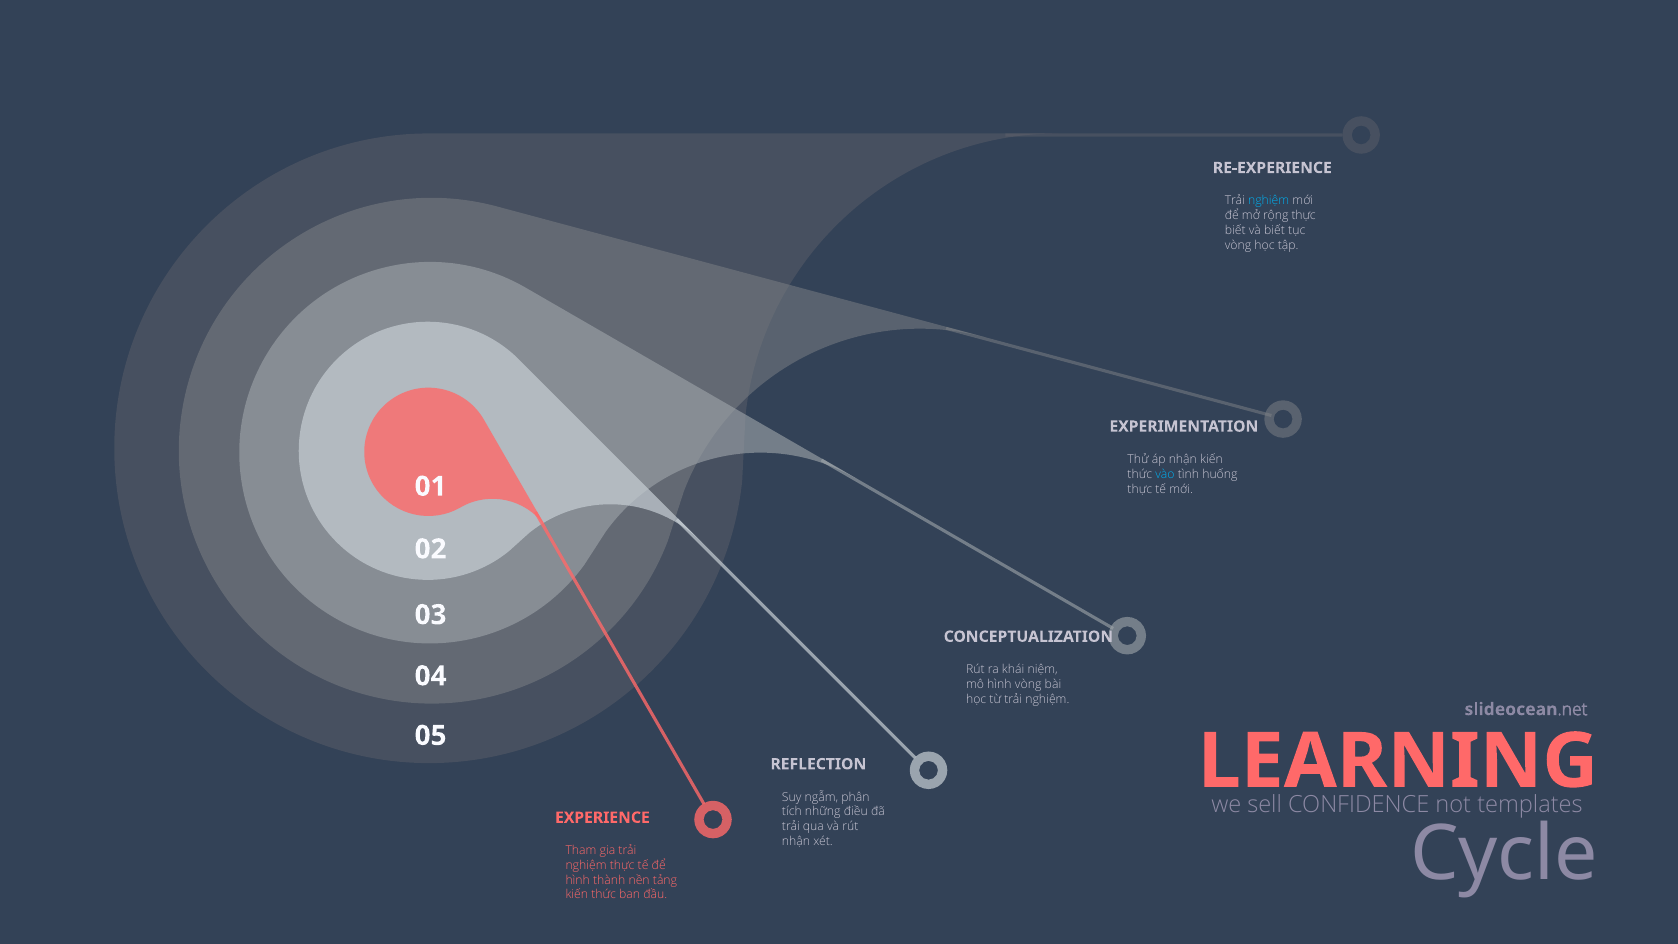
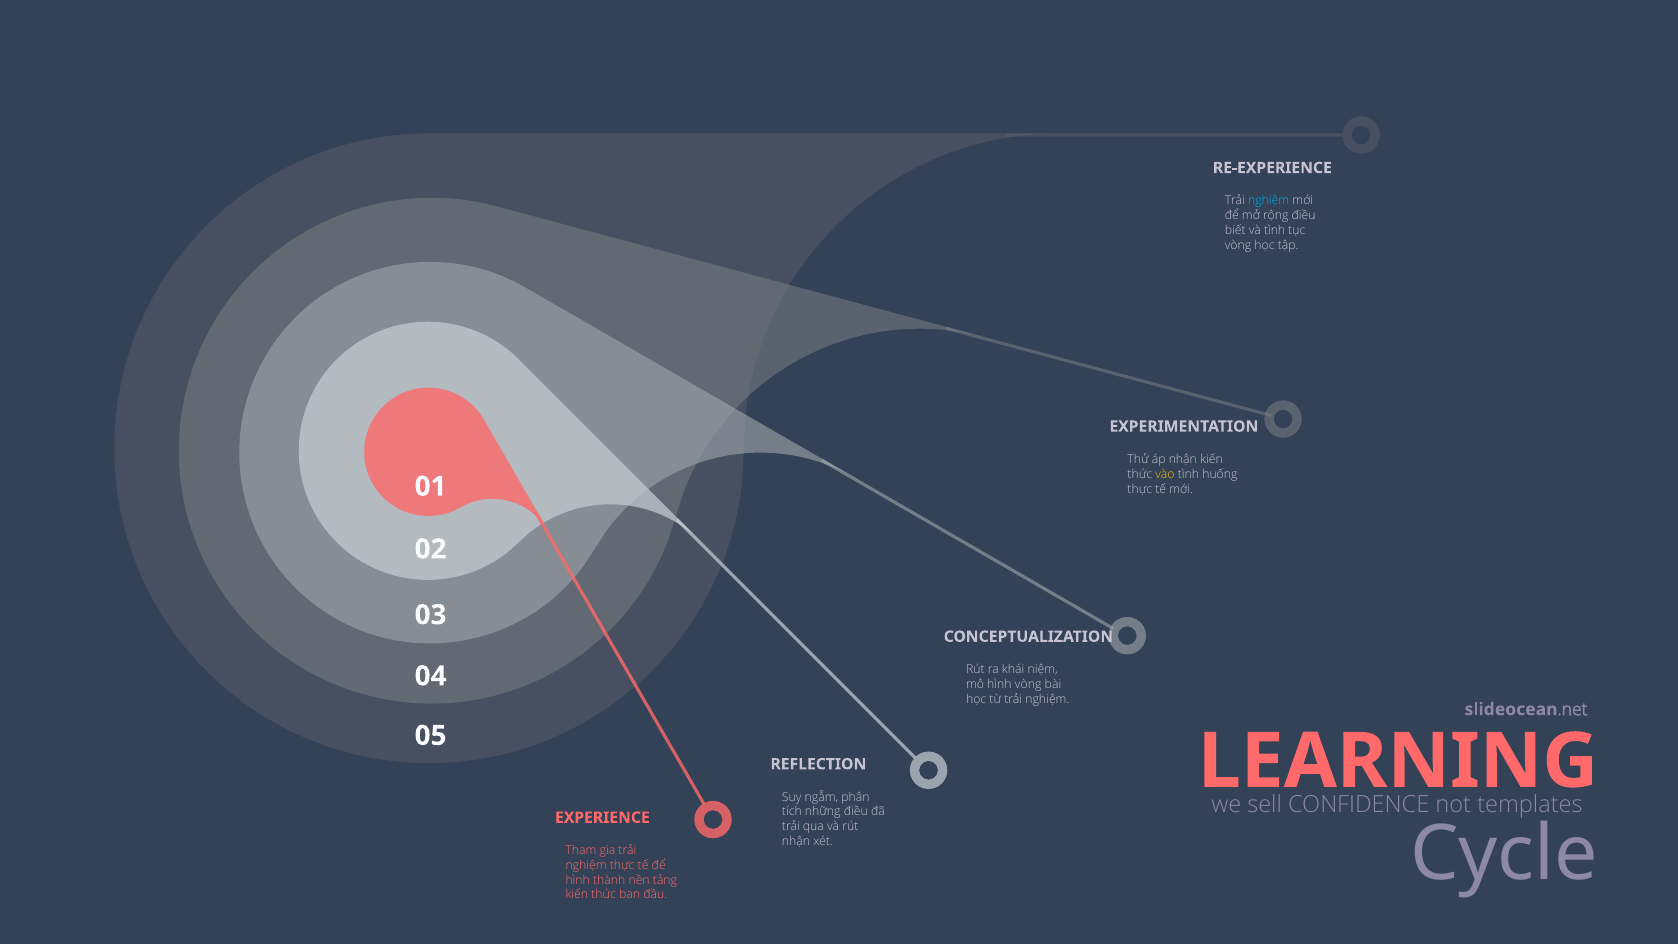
rộng thực: thực -> điều
và biết: biết -> tình
vào colour: light blue -> yellow
